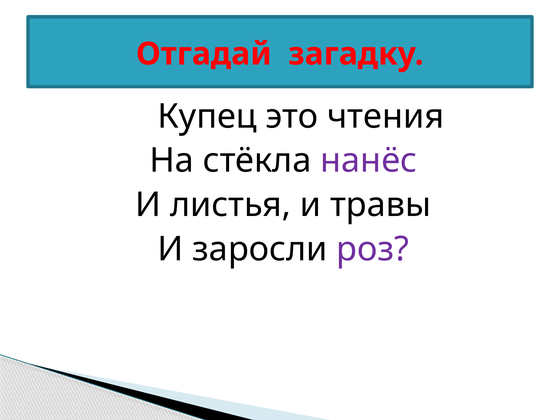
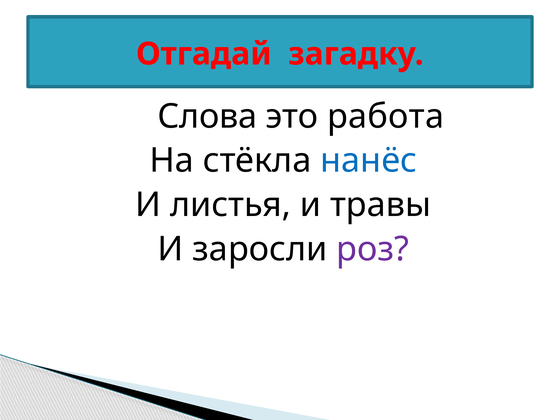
Купец: Купец -> Слова
чтения: чтения -> работа
нанёс colour: purple -> blue
